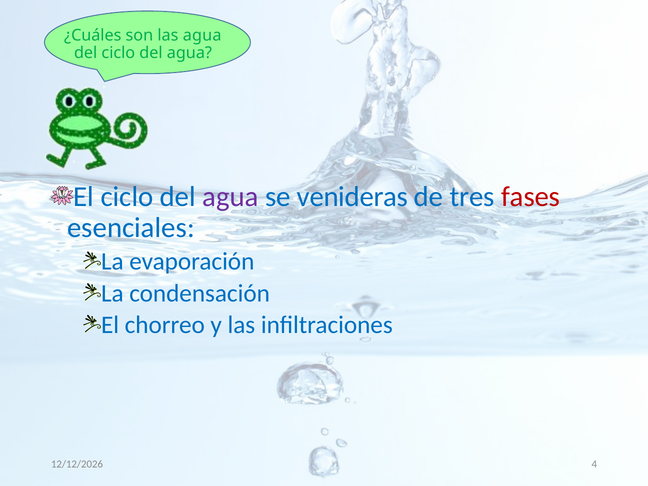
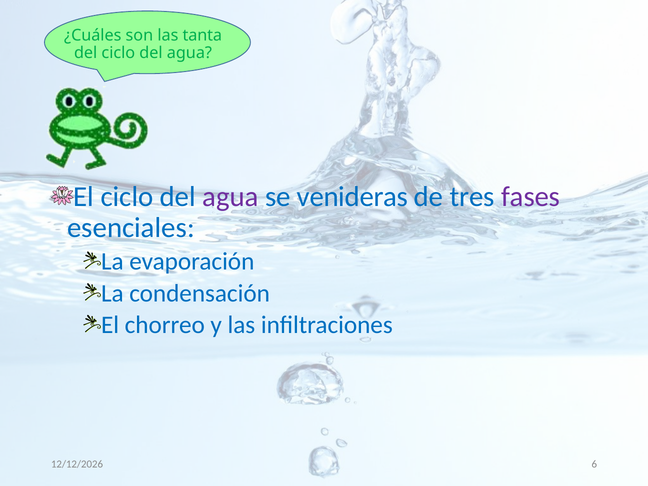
las agua: agua -> tanta
fases colour: red -> purple
4: 4 -> 6
